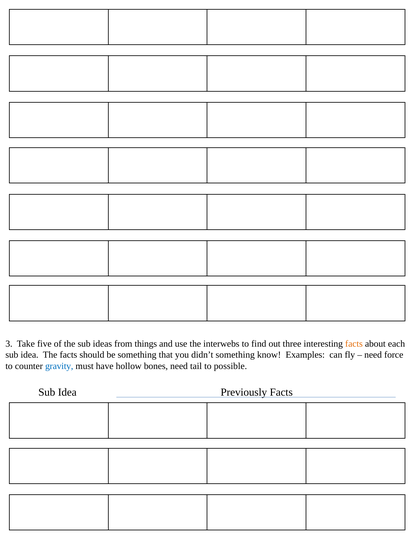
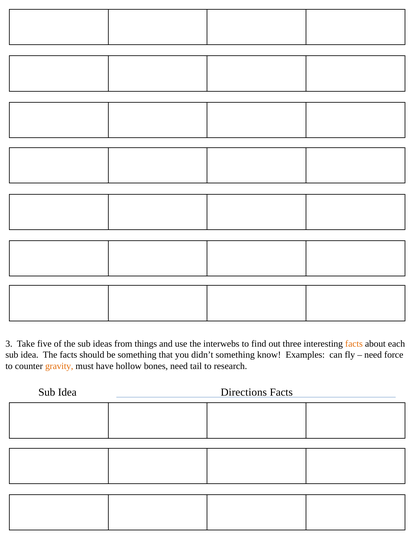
gravity colour: blue -> orange
possible: possible -> research
Previously: Previously -> Directions
